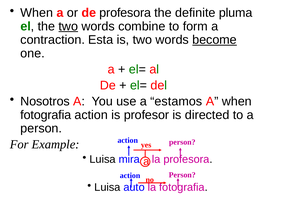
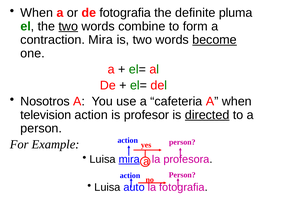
de profesora: profesora -> fotografia
contraction Esta: Esta -> Mira
estamos: estamos -> cafeteria
fotografia at (46, 115): fotografia -> television
directed underline: none -> present
mira at (129, 159) underline: none -> present
